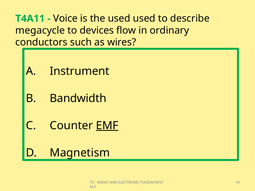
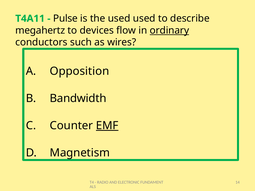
Voice: Voice -> Pulse
megacycle: megacycle -> megahertz
ordinary underline: none -> present
Instrument: Instrument -> Opposition
